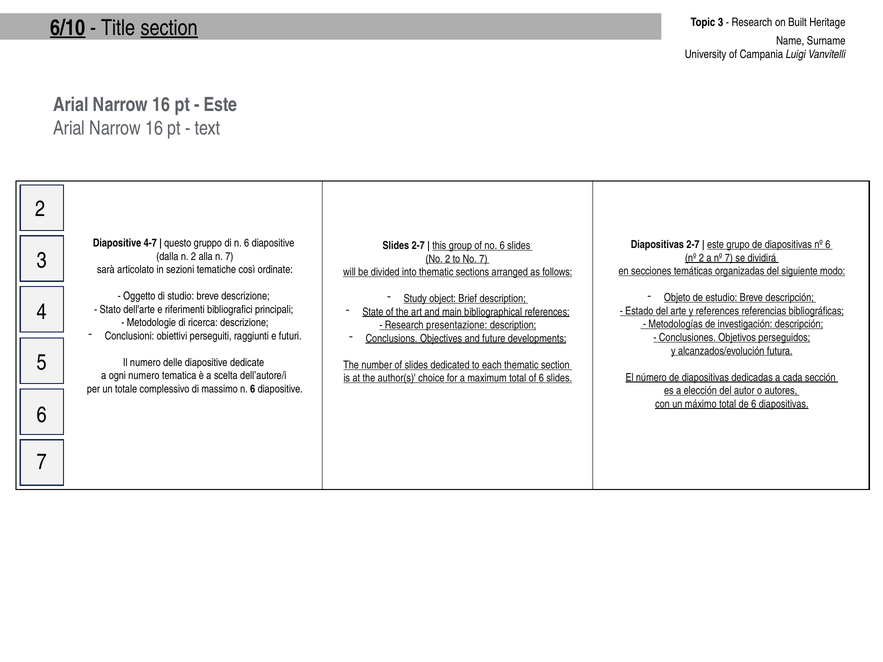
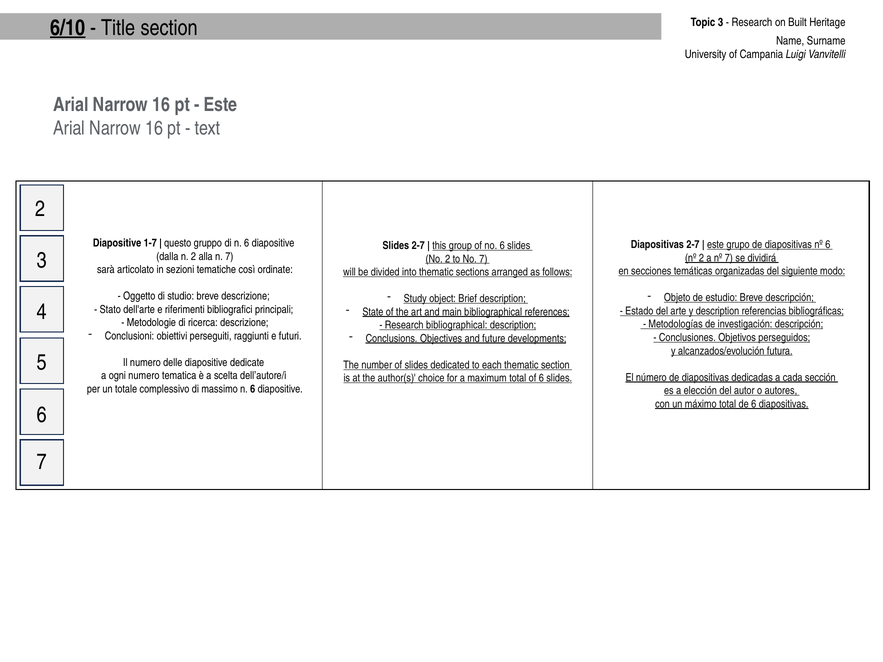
section at (169, 28) underline: present -> none
4-7: 4-7 -> 1-7
y references: references -> description
Research presentazione: presentazione -> bibliographical
